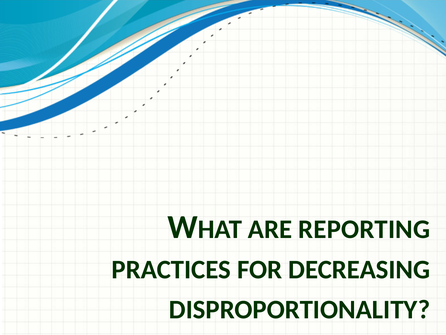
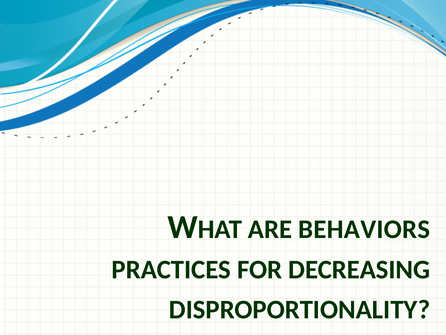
REPORTING: REPORTING -> BEHAVIORS
